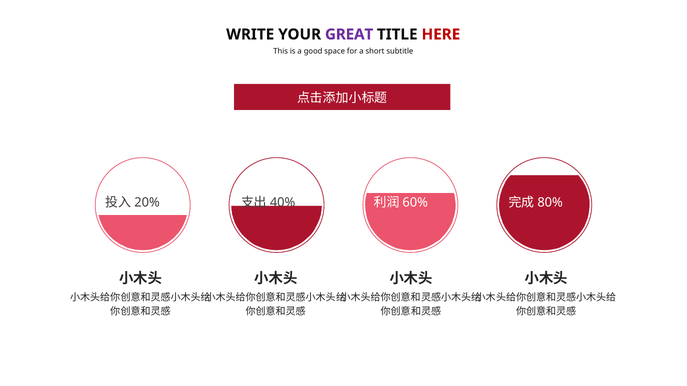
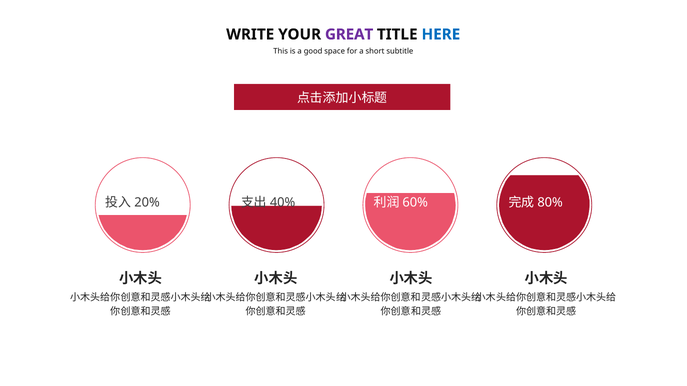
HERE colour: red -> blue
